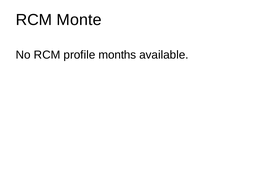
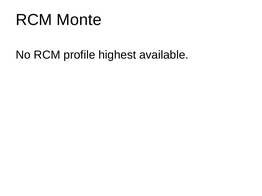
months: months -> highest
